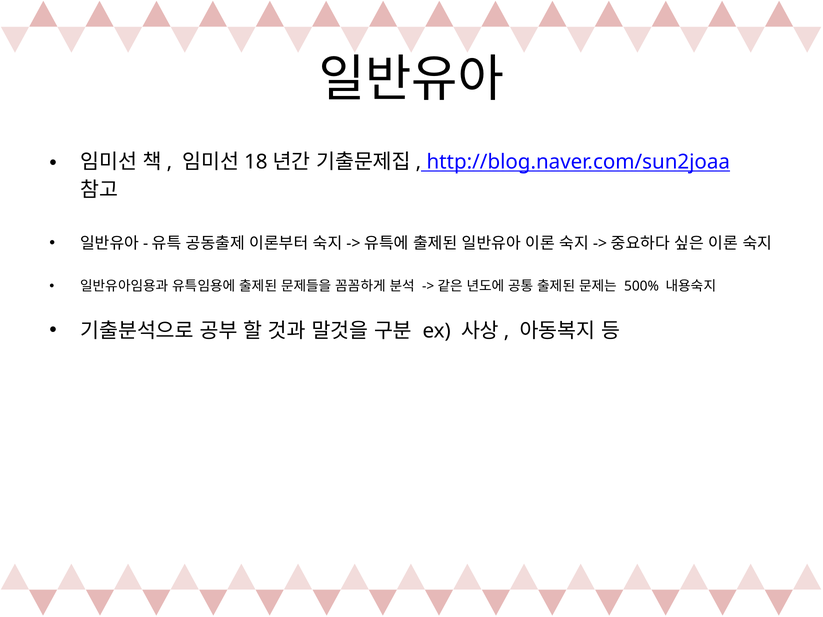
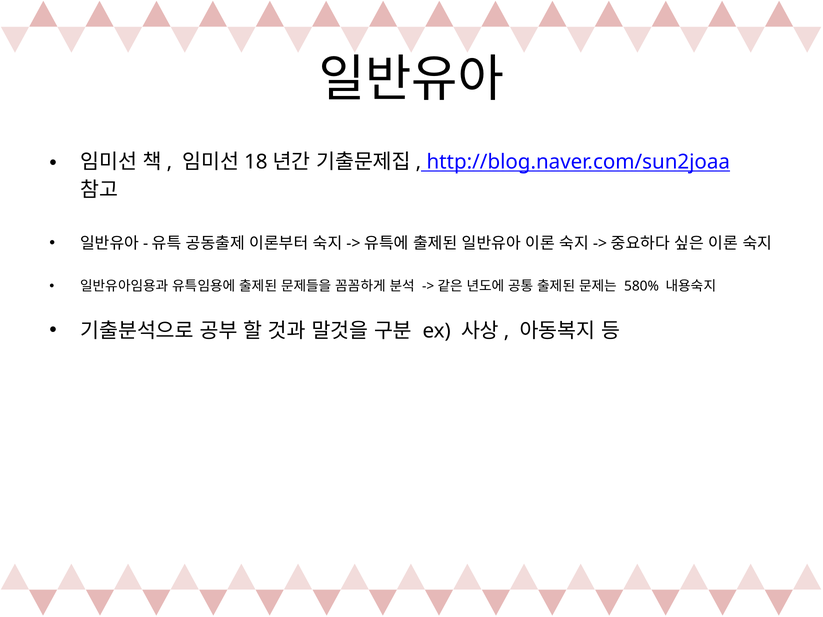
500%: 500% -> 580%
